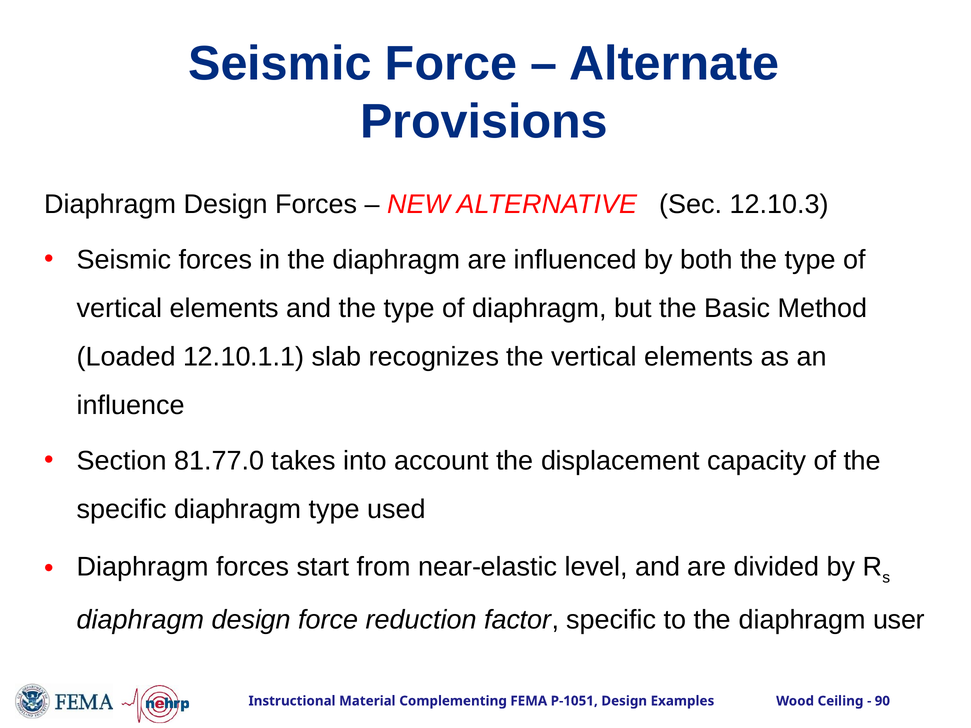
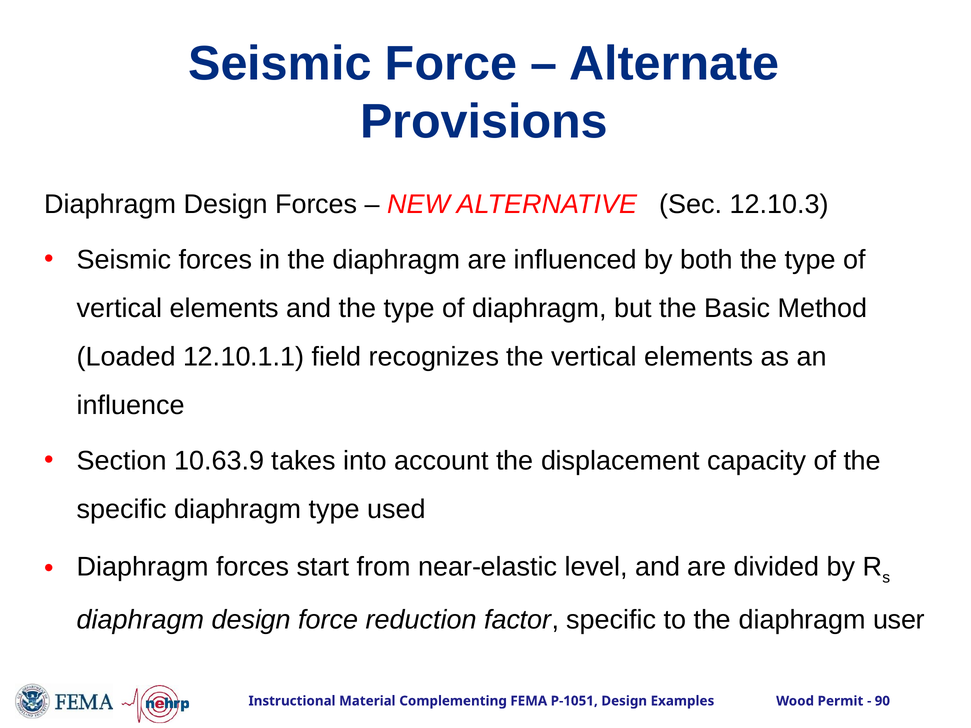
slab: slab -> field
81.77.0: 81.77.0 -> 10.63.9
Ceiling: Ceiling -> Permit
